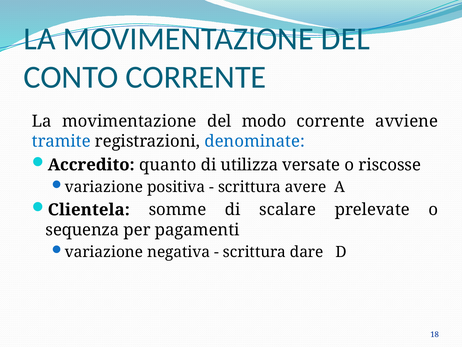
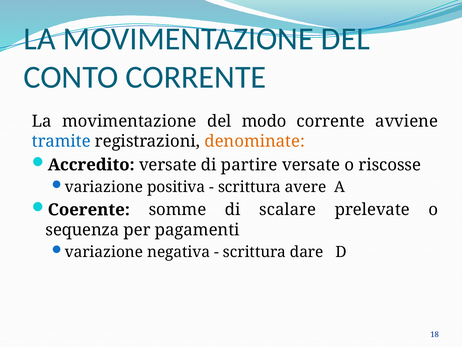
denominate colour: blue -> orange
Accredito quanto: quanto -> versate
utilizza: utilizza -> partire
Clientela: Clientela -> Coerente
